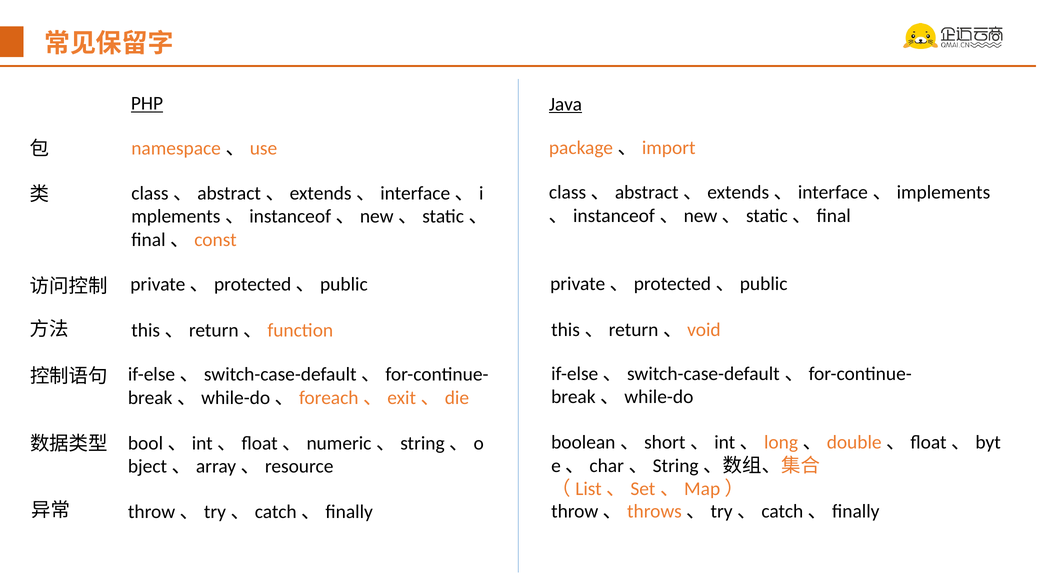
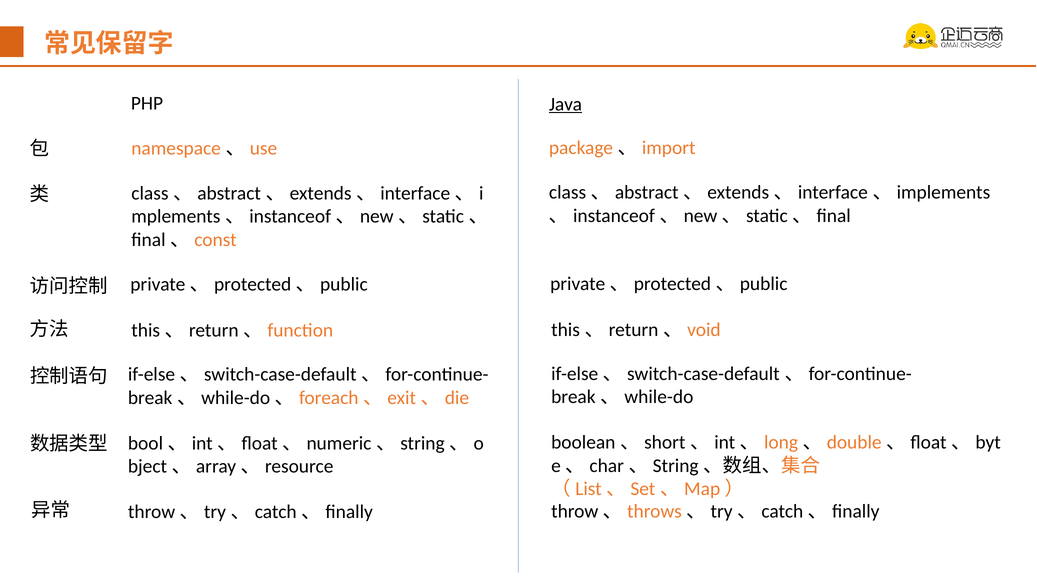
PHP underline: present -> none
